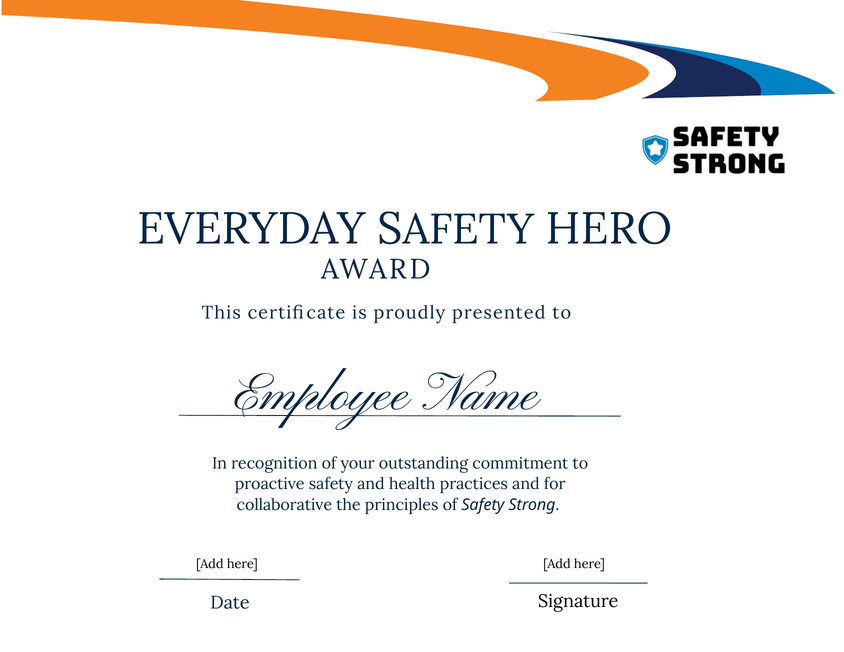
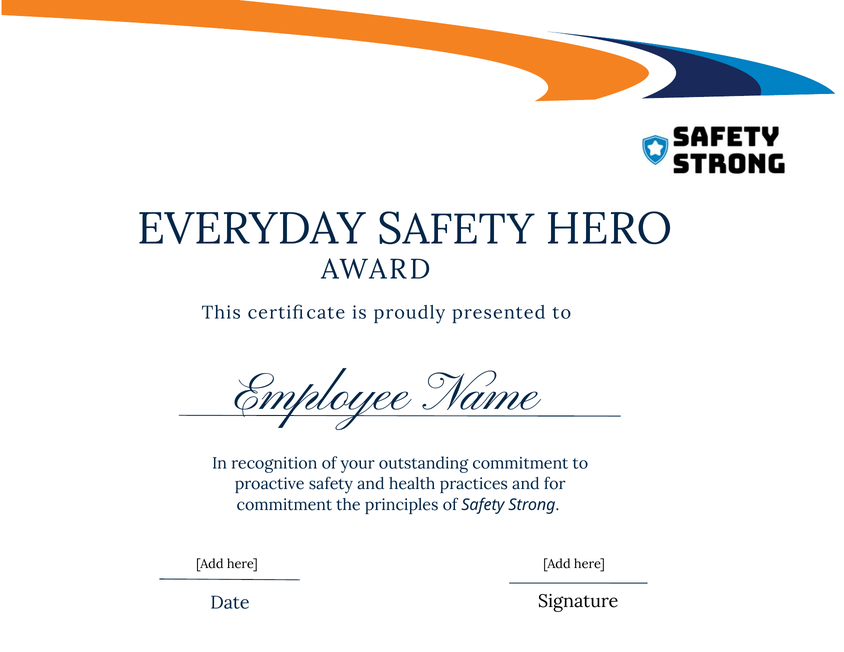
collaborative at (284, 505): collaborative -> commitment
